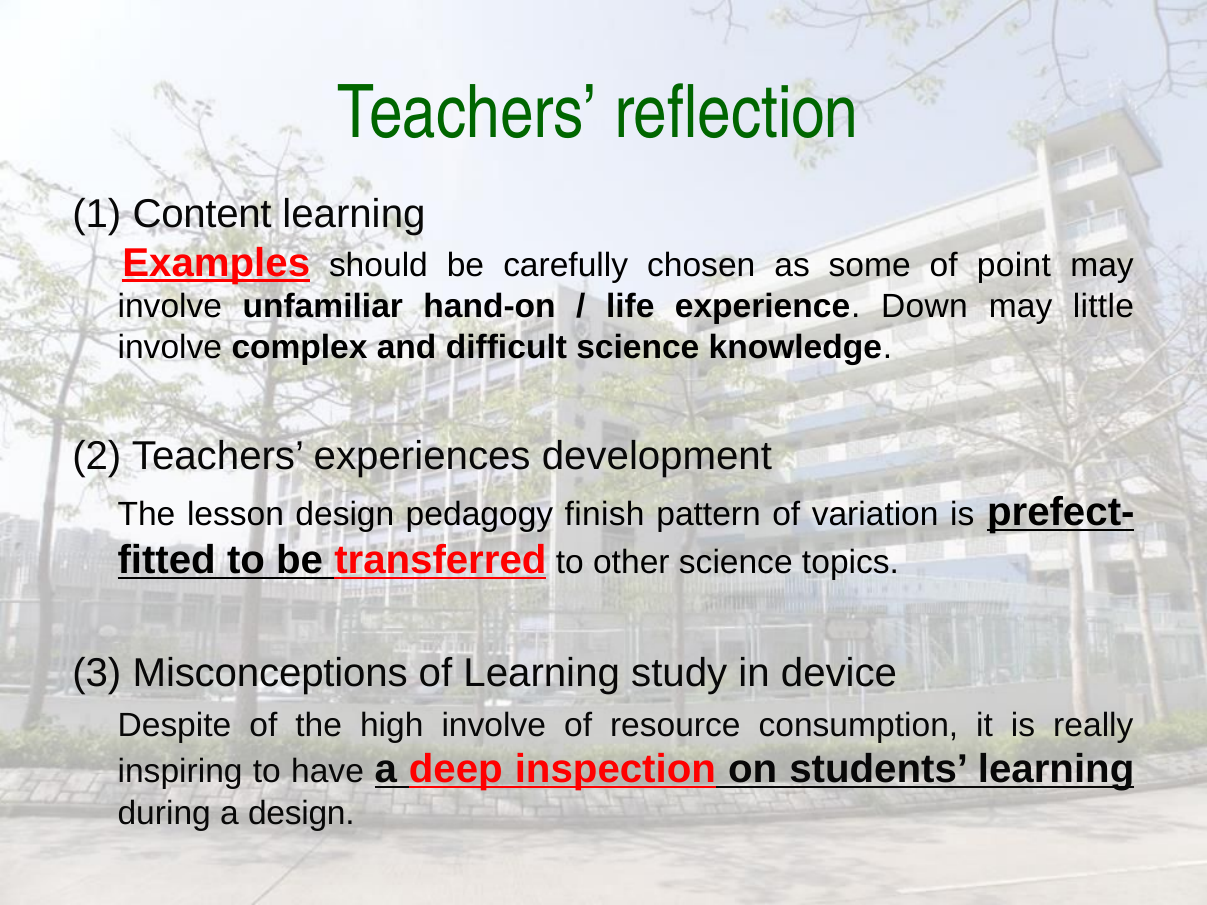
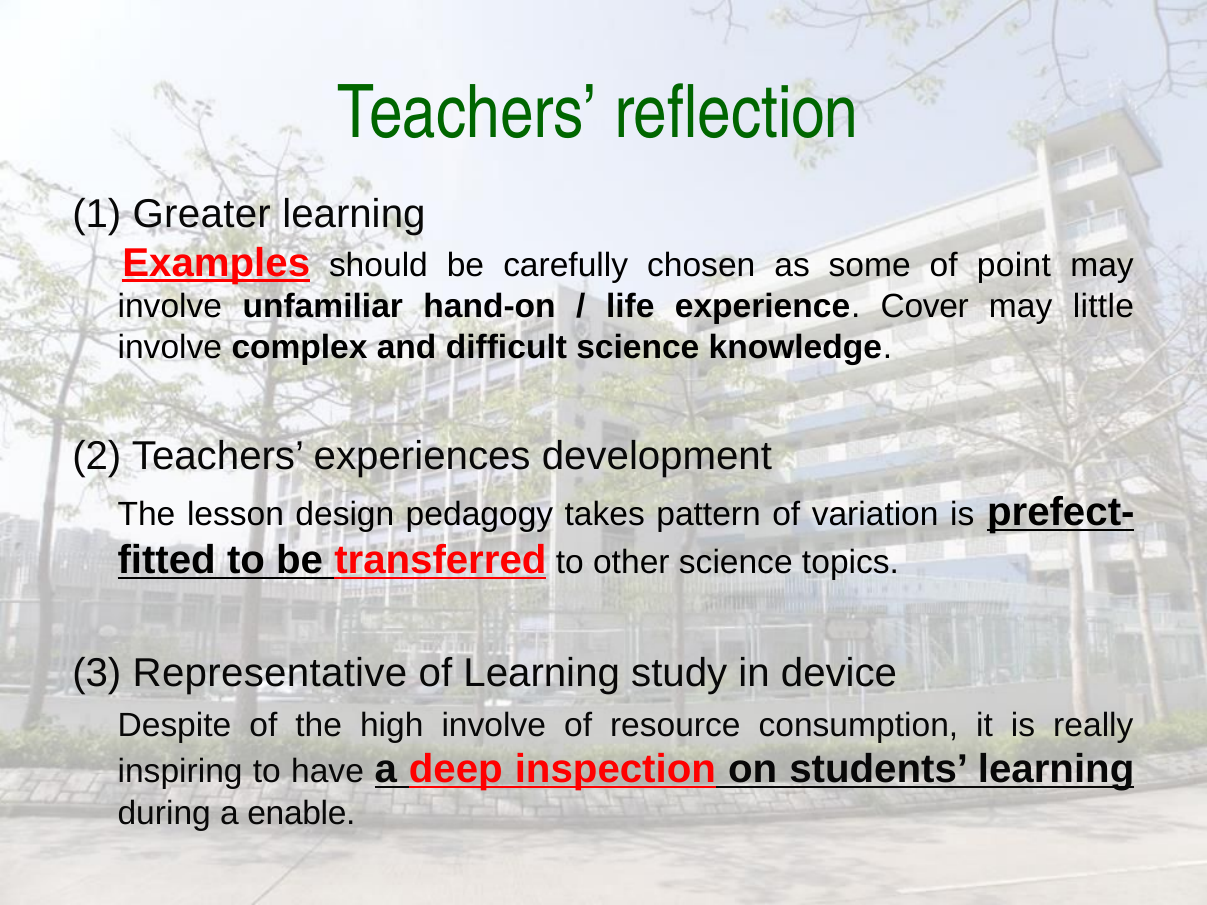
Content: Content -> Greater
Down: Down -> Cover
finish: finish -> takes
Misconceptions: Misconceptions -> Representative
a design: design -> enable
